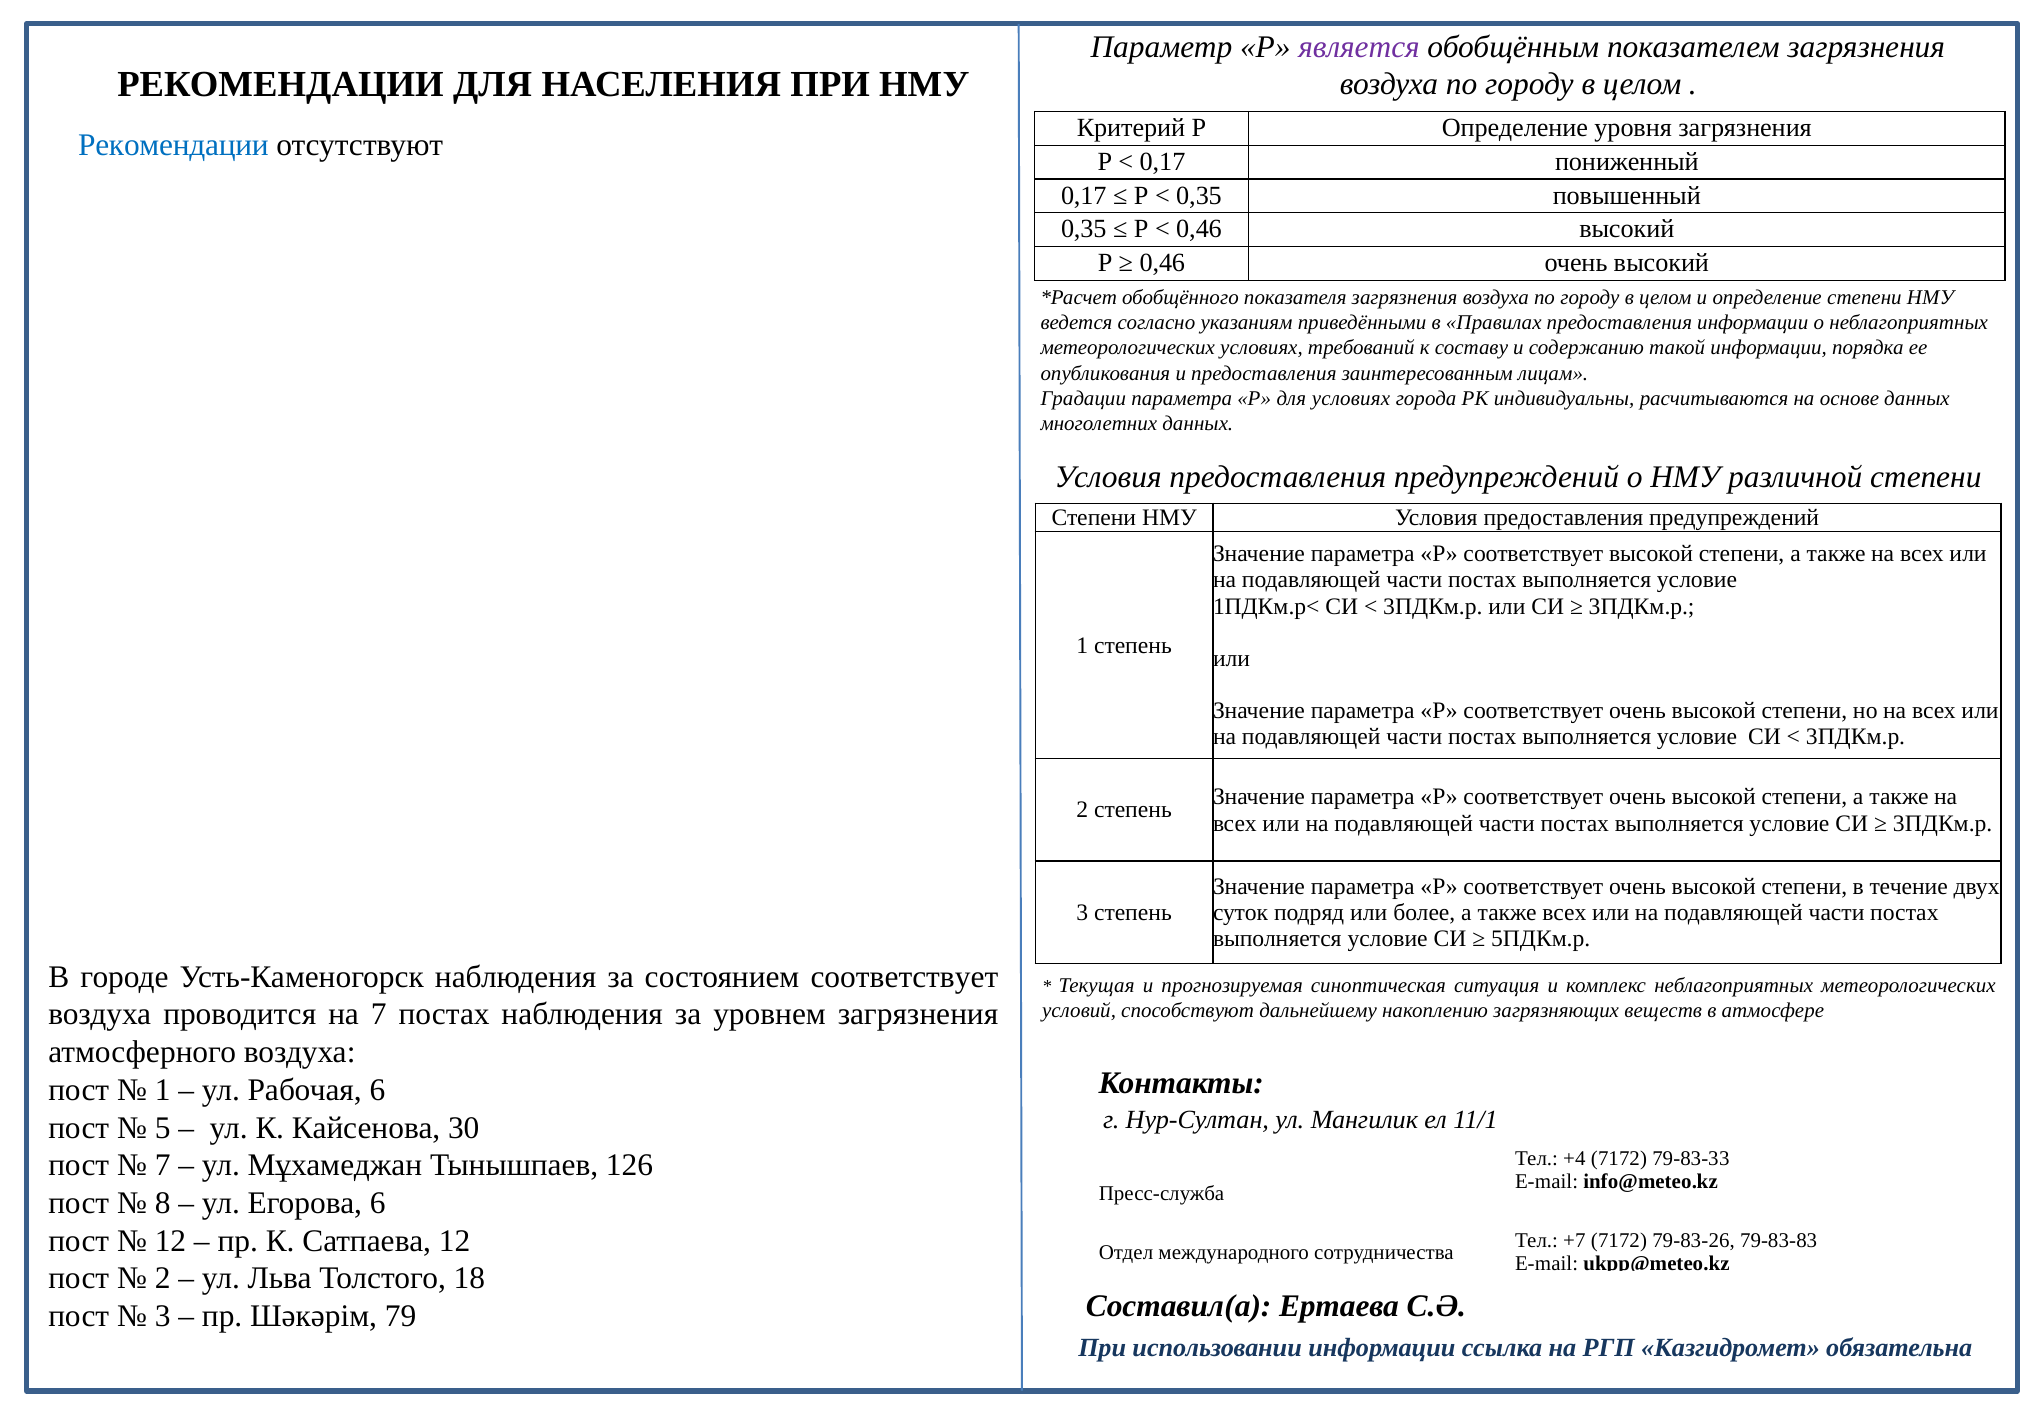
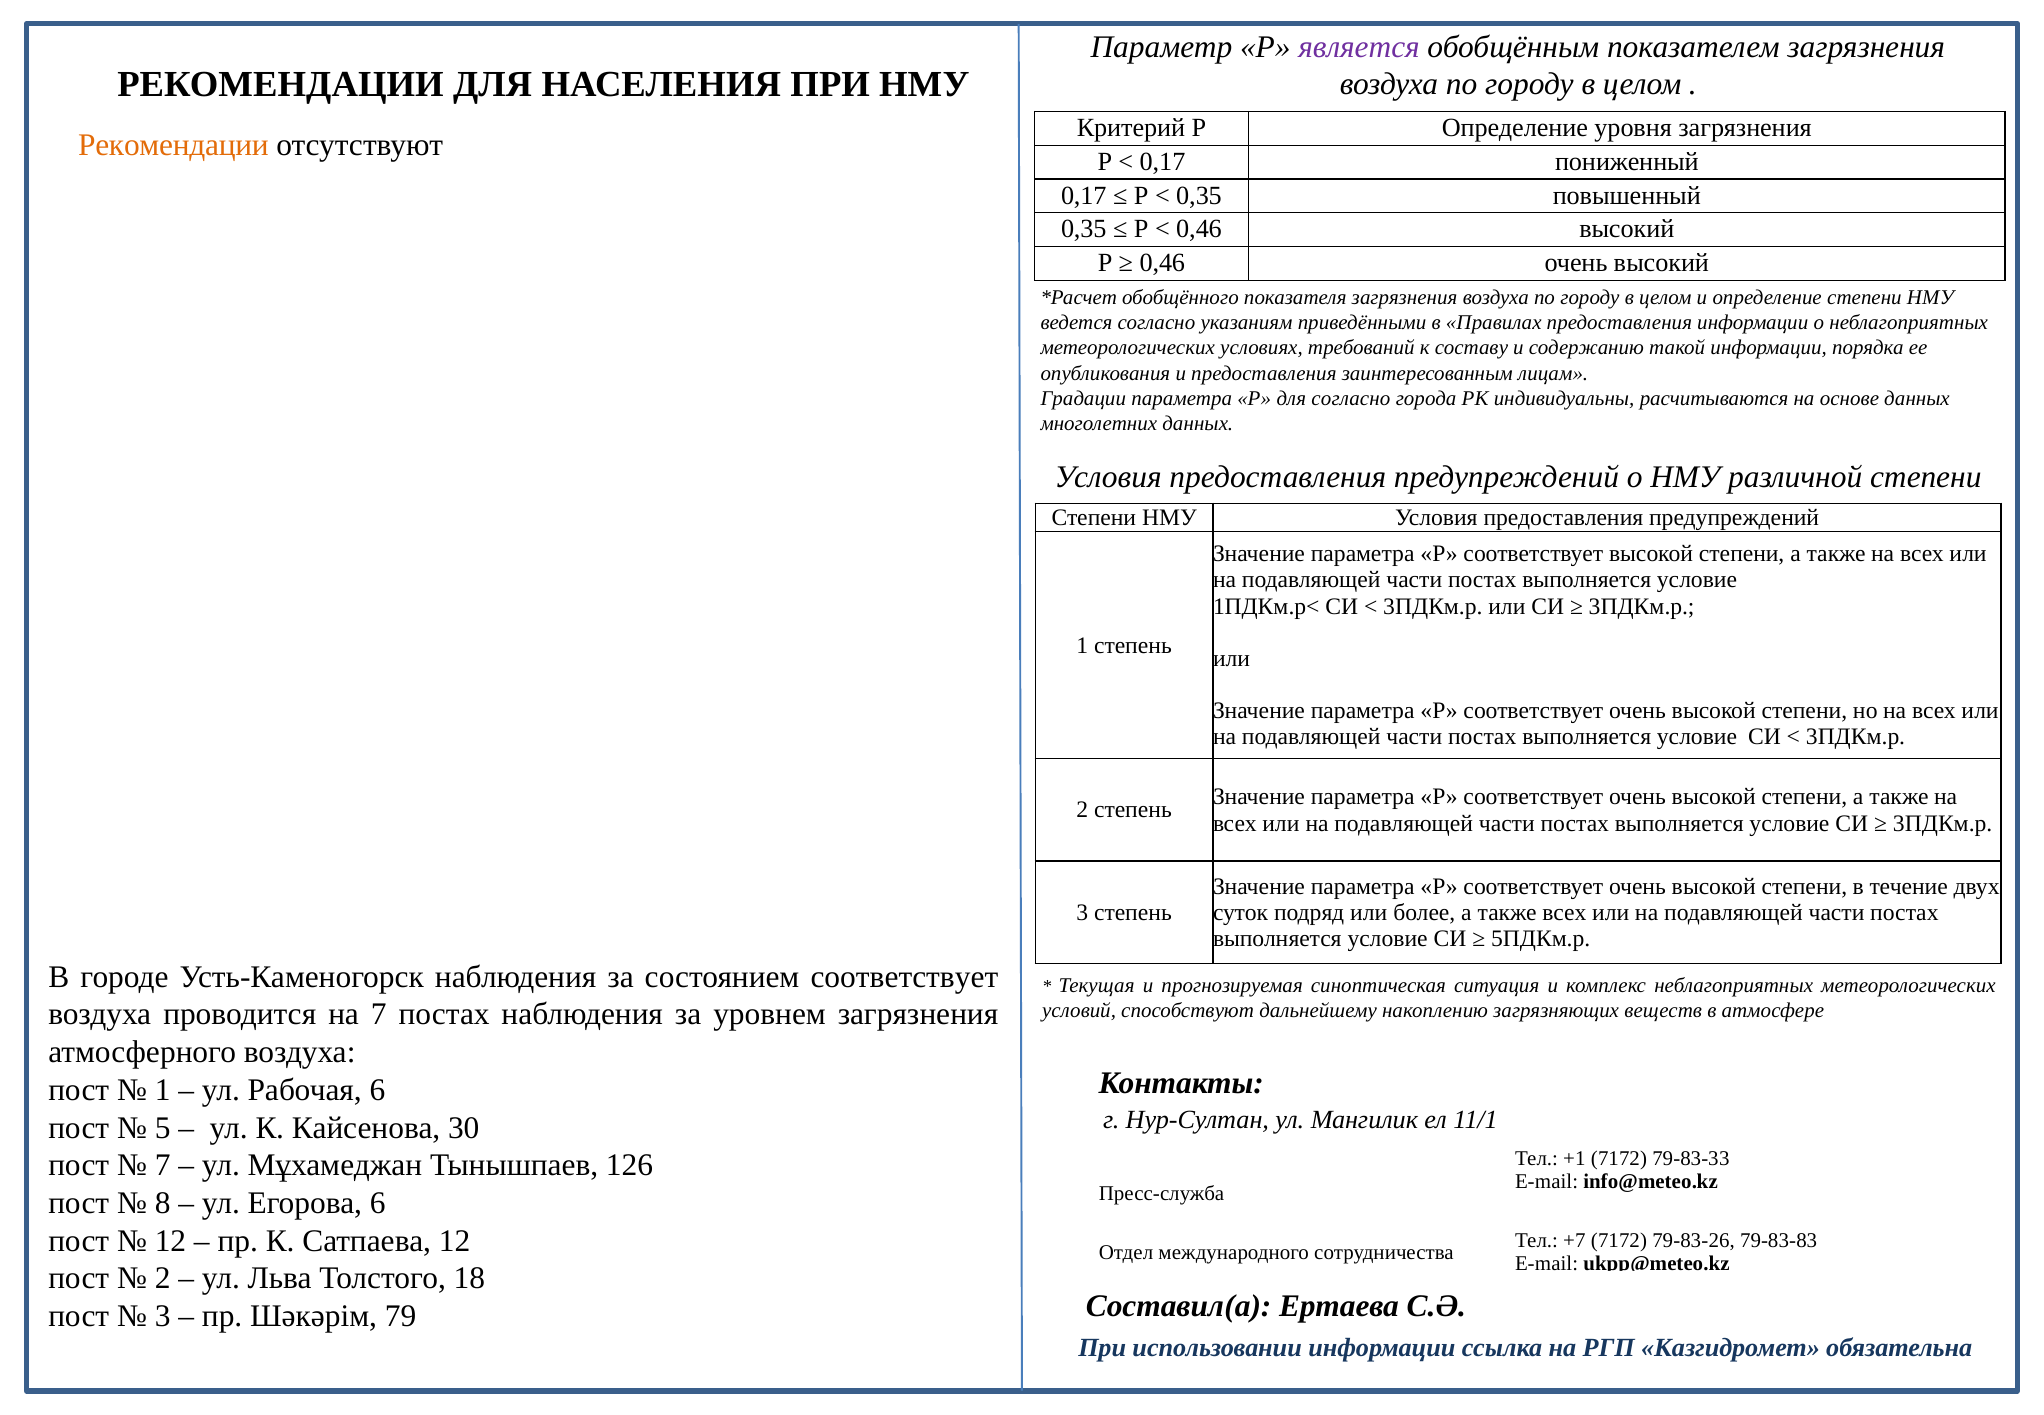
Рекомендации at (173, 145) colour: blue -> orange
для условиях: условиях -> согласно
+4: +4 -> +1
